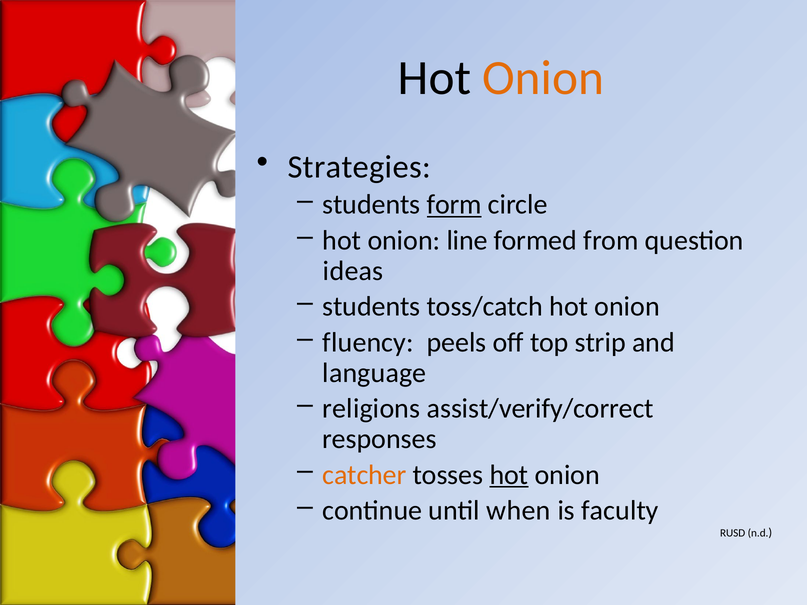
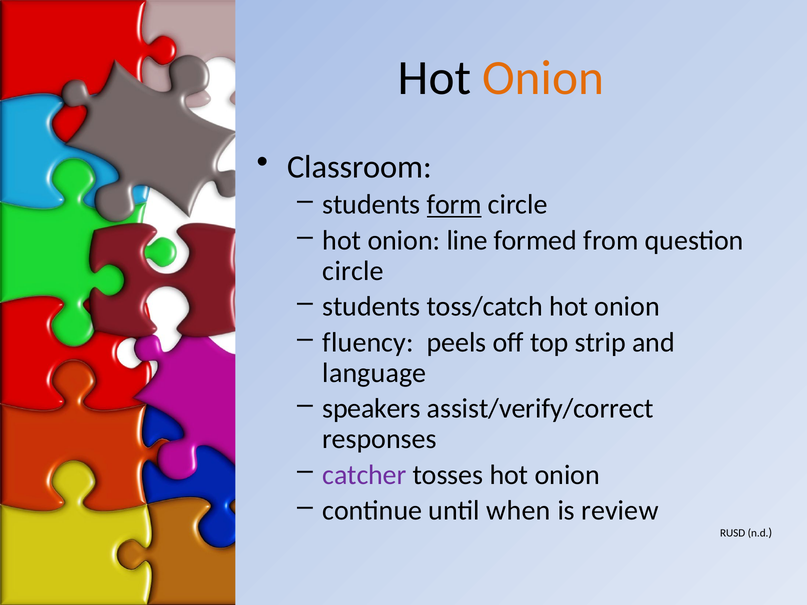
Strategies: Strategies -> Classroom
ideas at (353, 271): ideas -> circle
religions: religions -> speakers
catcher colour: orange -> purple
hot at (509, 475) underline: present -> none
faculty: faculty -> review
